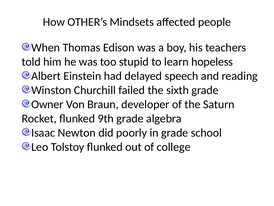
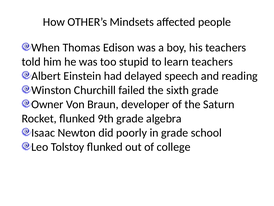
learn hopeless: hopeless -> teachers
